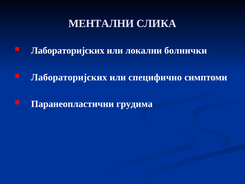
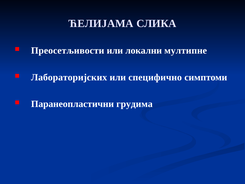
МЕНТАЛНИ: МЕНТАЛНИ -> ЋЕЛИЈАМА
Лабораторијских at (68, 50): Лабораторијских -> Преосетљивости
болнички: болнички -> мултипне
